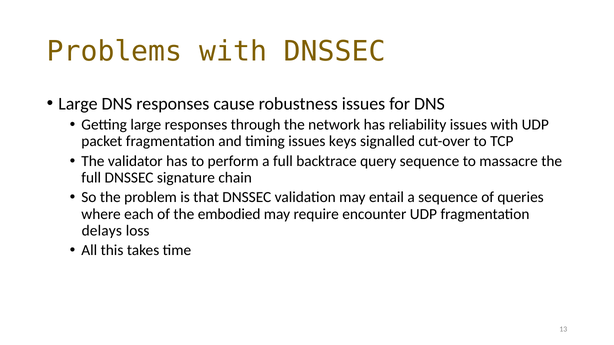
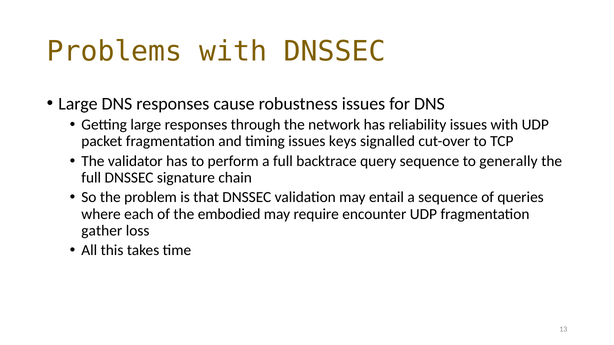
massacre: massacre -> generally
delays: delays -> gather
